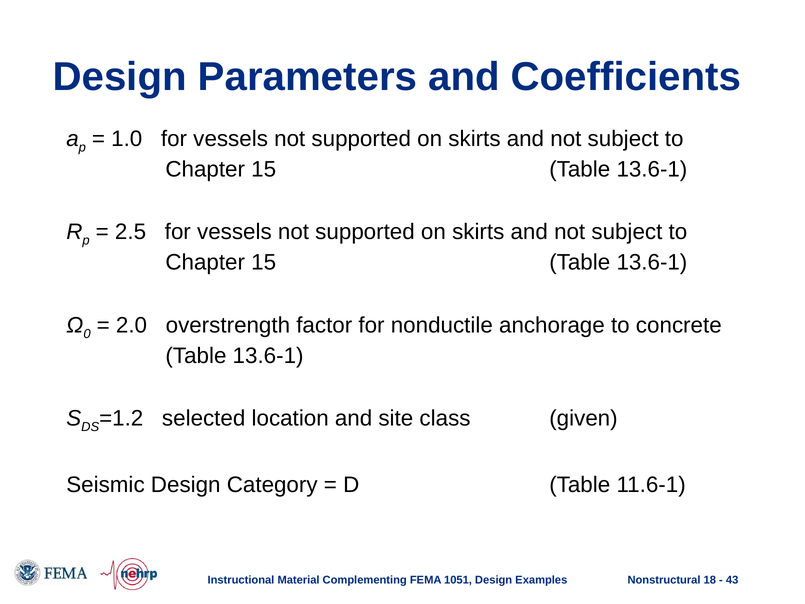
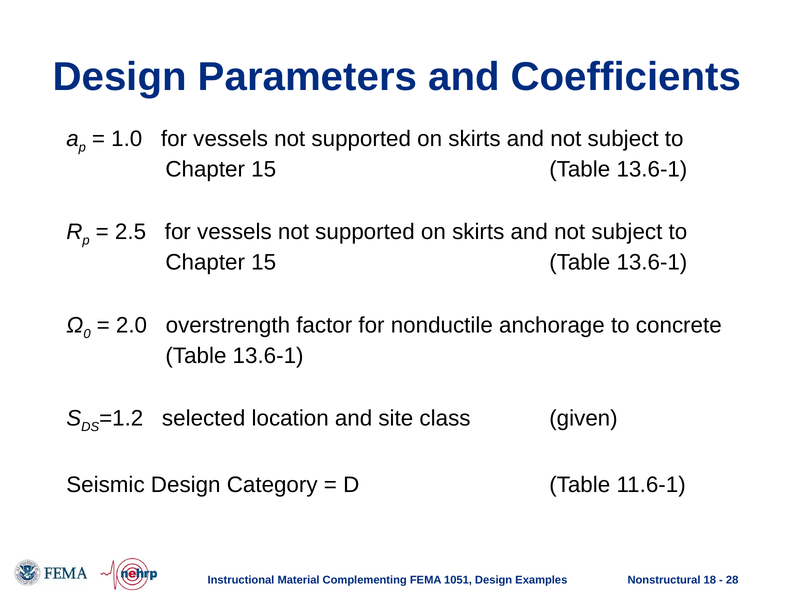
43: 43 -> 28
